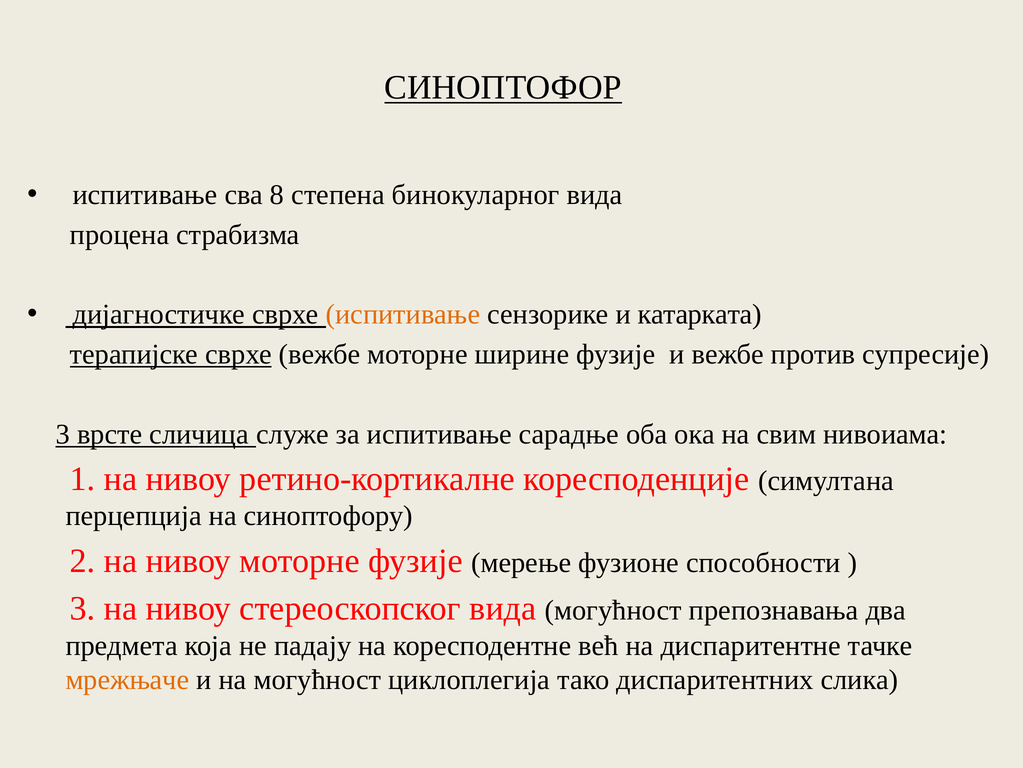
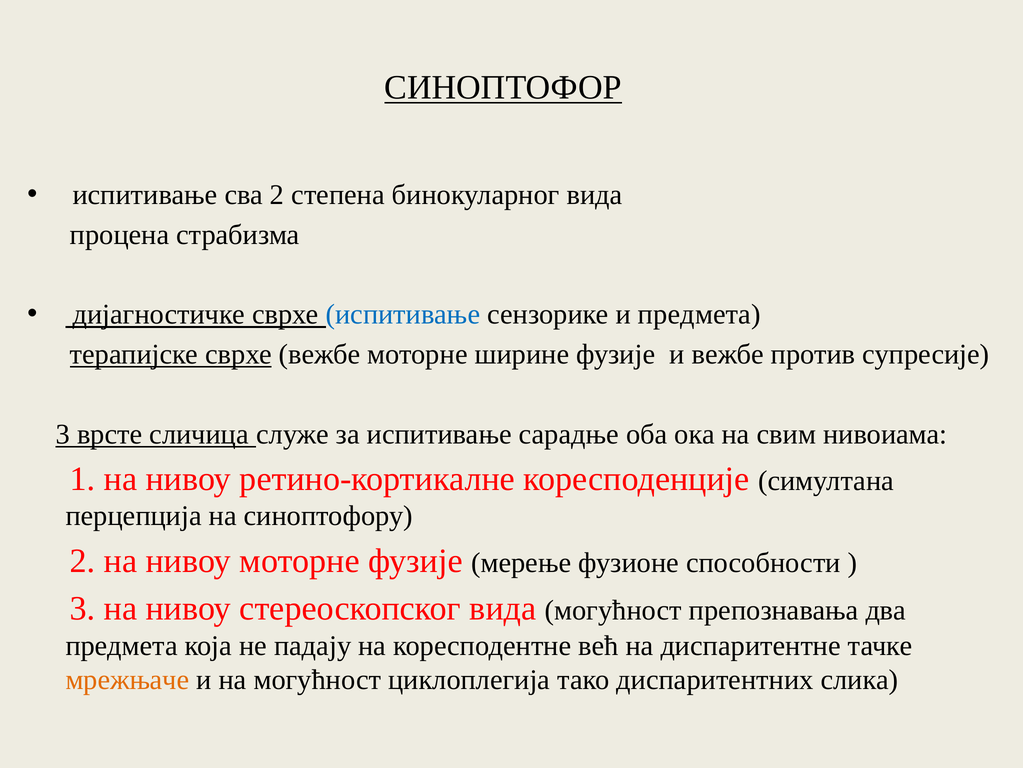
сва 8: 8 -> 2
испитивање at (403, 314) colour: orange -> blue
и катарката: катарката -> предмета
